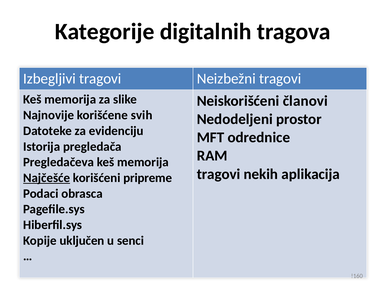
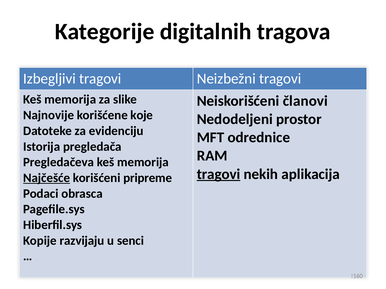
svih: svih -> koje
tragovi at (219, 174) underline: none -> present
uključen: uključen -> razvijaju
